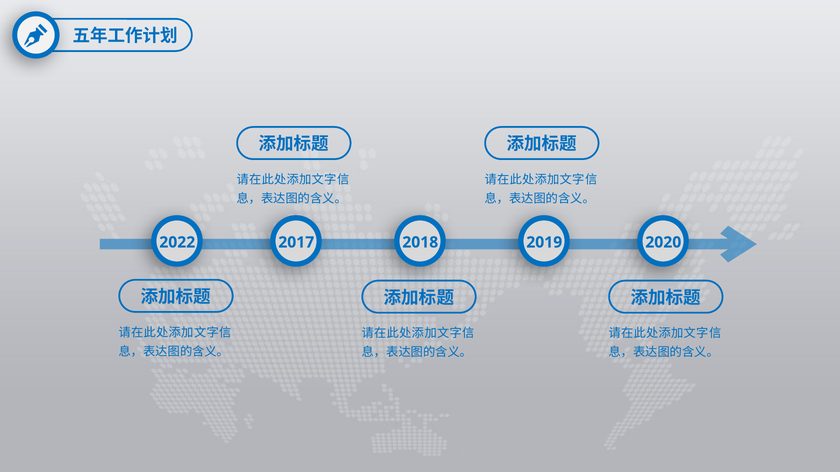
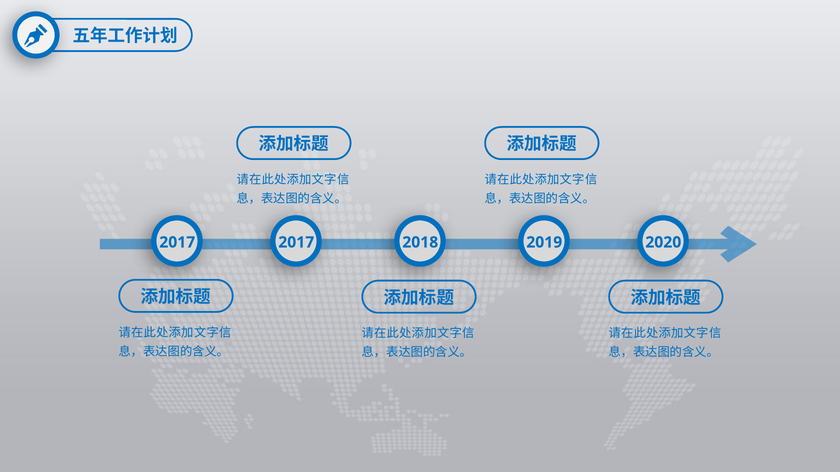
2022 at (177, 243): 2022 -> 2017
